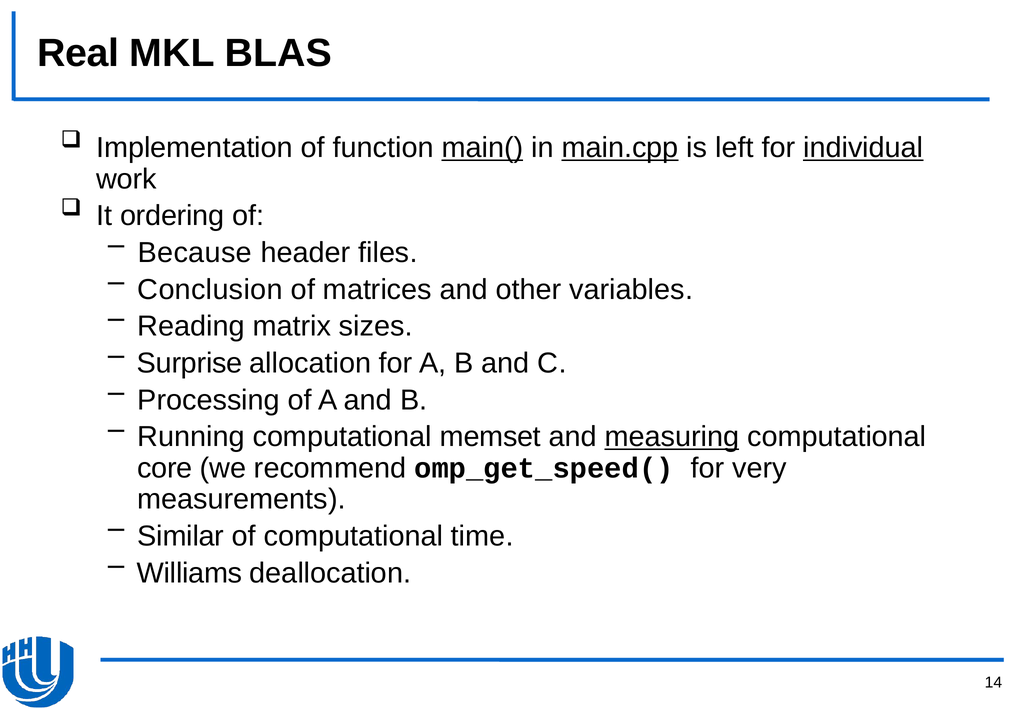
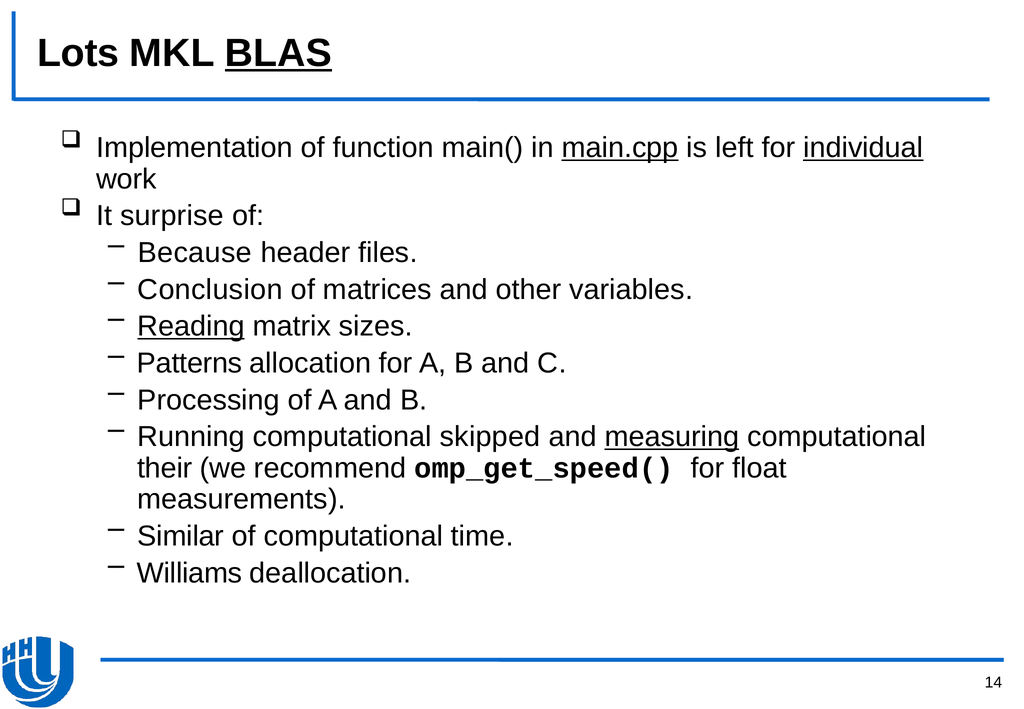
Real: Real -> Lots
BLAS underline: none -> present
main( underline: present -> none
ordering: ordering -> surprise
Reading underline: none -> present
Surprise: Surprise -> Patterns
memset: memset -> skipped
core: core -> their
very: very -> float
